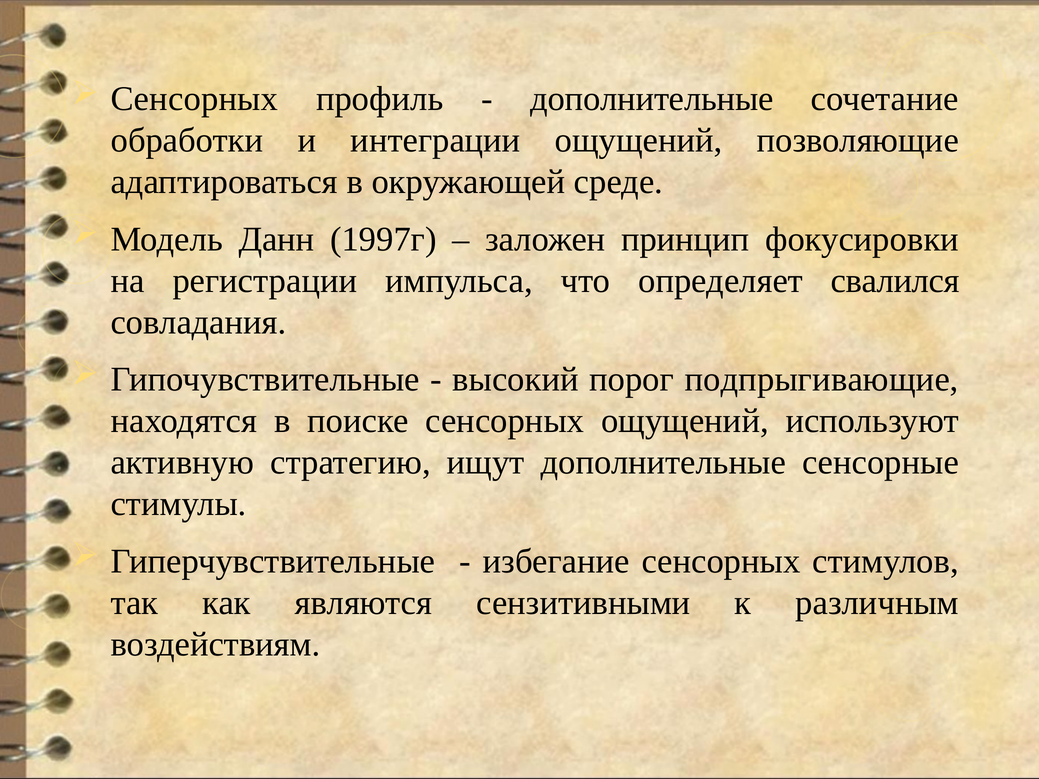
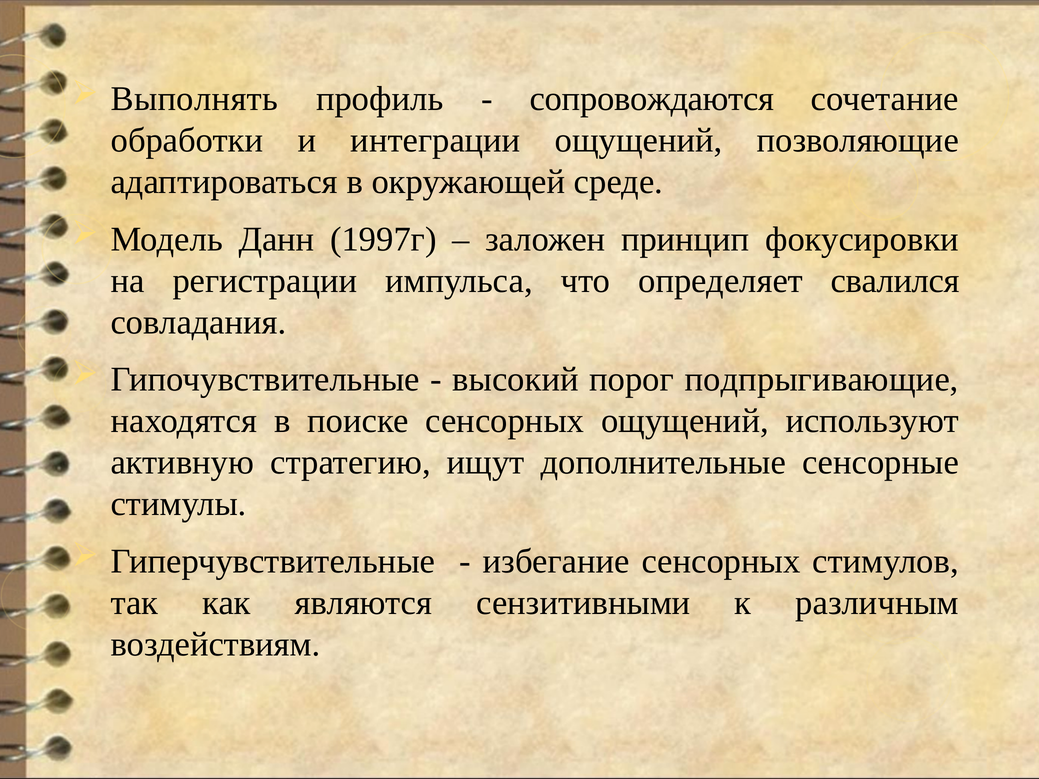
Сенсорных at (194, 99): Сенсорных -> Выполнять
дополнительные at (652, 99): дополнительные -> сопровождаются
